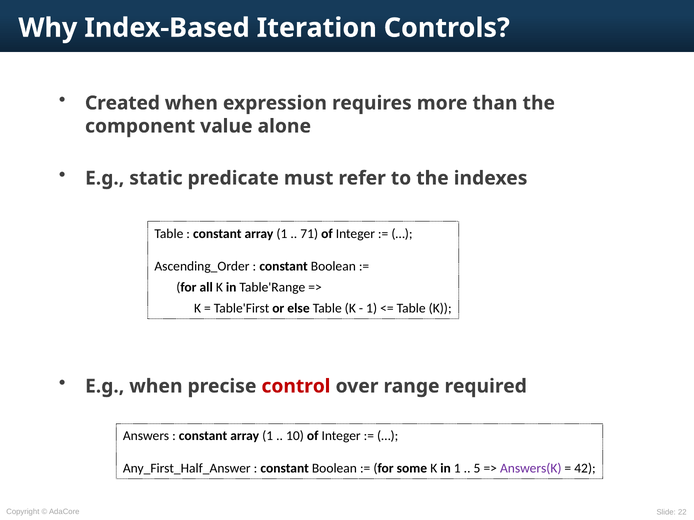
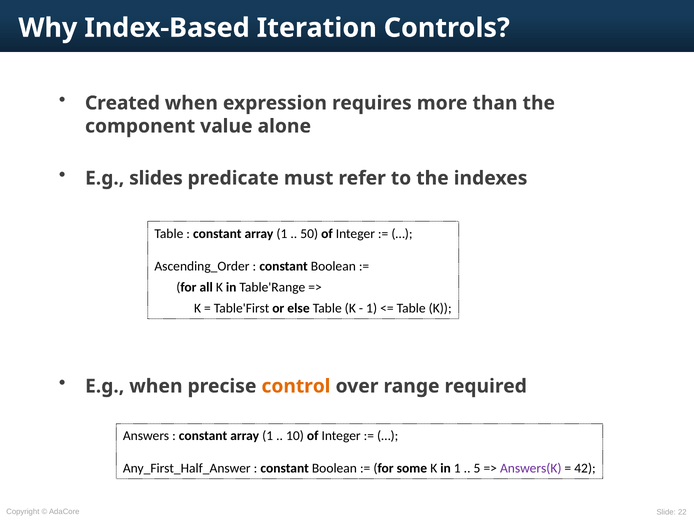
static: static -> slides
71: 71 -> 50
control colour: red -> orange
